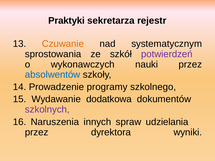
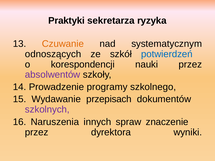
rejestr: rejestr -> ryzyka
sprostowania: sprostowania -> odnoszących
potwierdzeń colour: purple -> blue
wykonawczych: wykonawczych -> korespondencji
absolwentów colour: blue -> purple
dodatkowa: dodatkowa -> przepisach
udzielania: udzielania -> znaczenie
